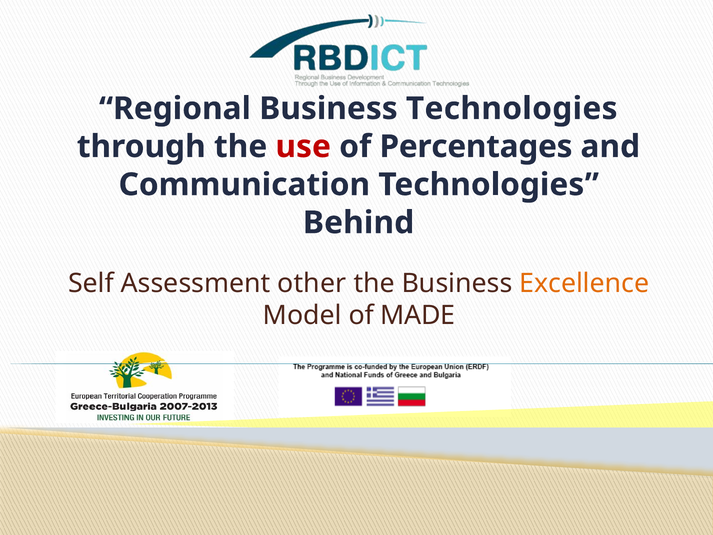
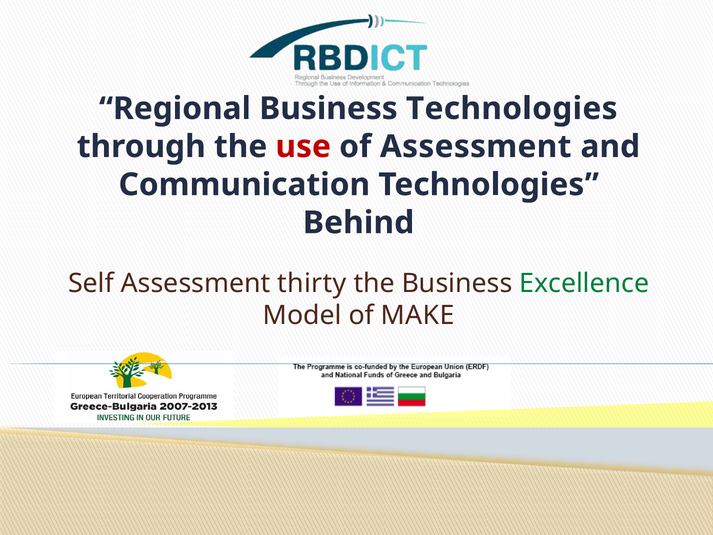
of Percentages: Percentages -> Assessment
other: other -> thirty
Excellence colour: orange -> green
MADE: MADE -> MAKE
